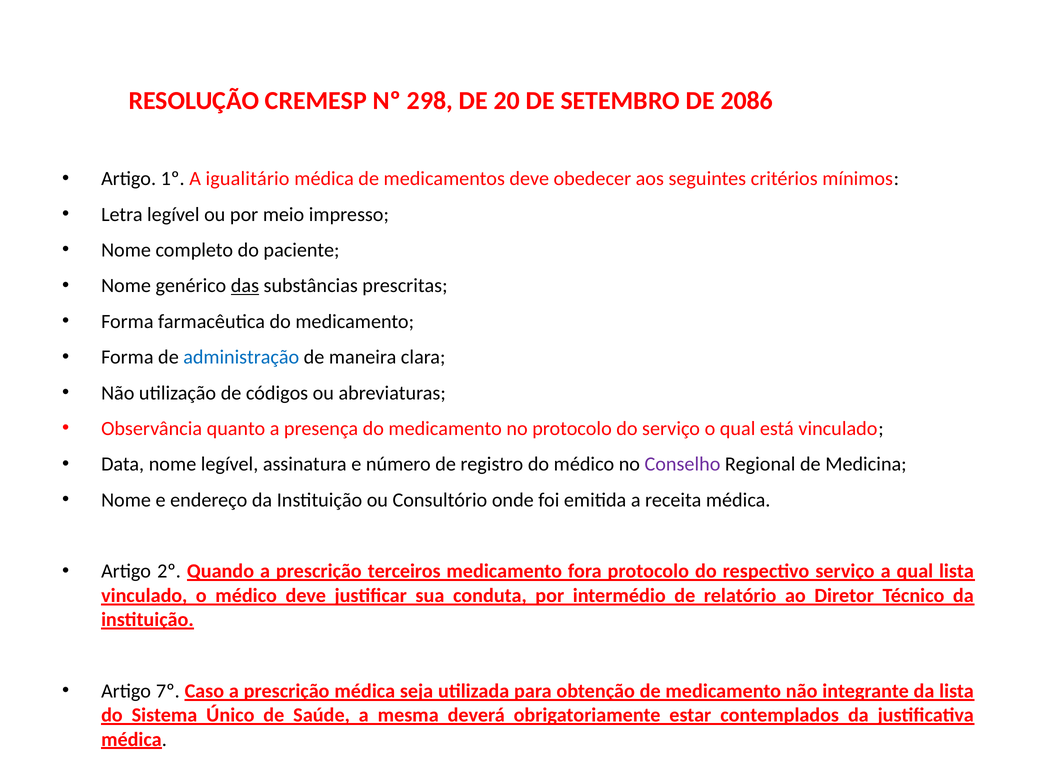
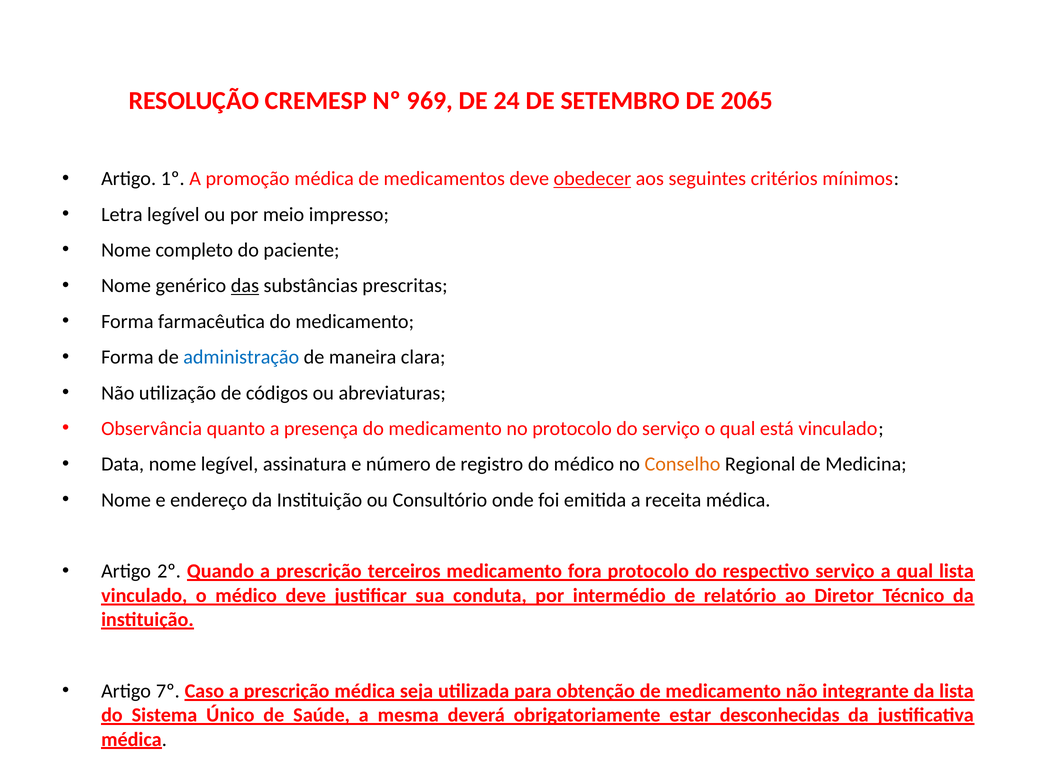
298: 298 -> 969
20: 20 -> 24
2086: 2086 -> 2065
igualitário: igualitário -> promoção
obedecer underline: none -> present
Conselho colour: purple -> orange
contemplados: contemplados -> desconhecidas
